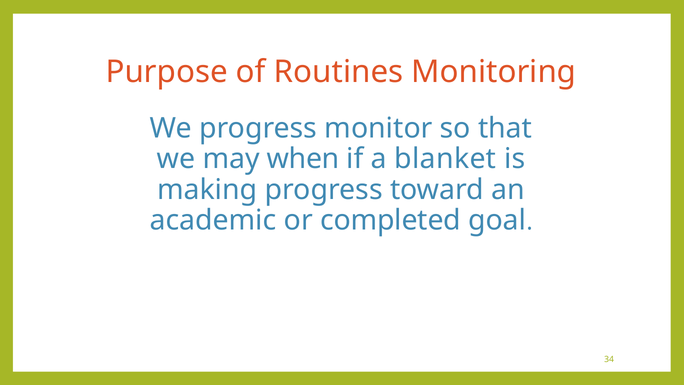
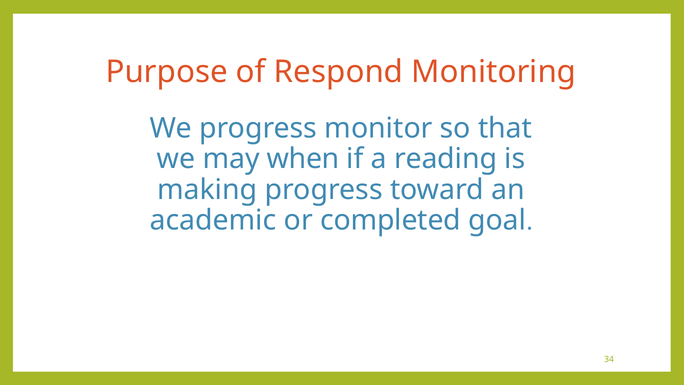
Routines: Routines -> Respond
blanket: blanket -> reading
